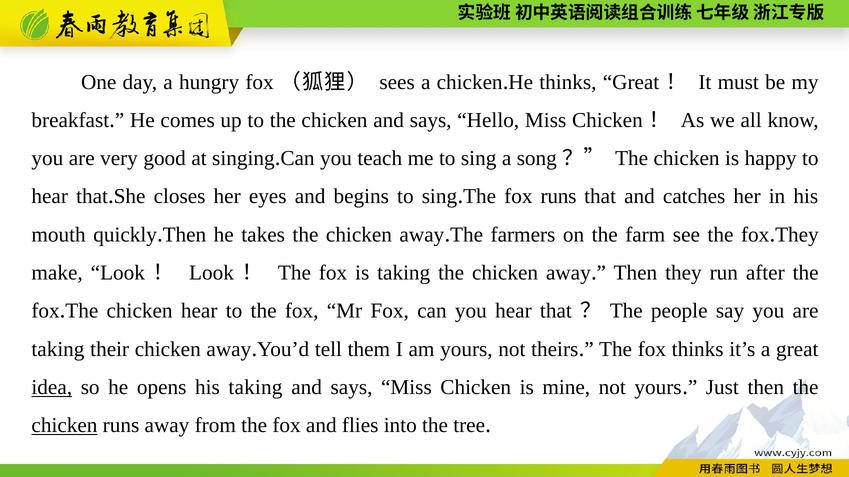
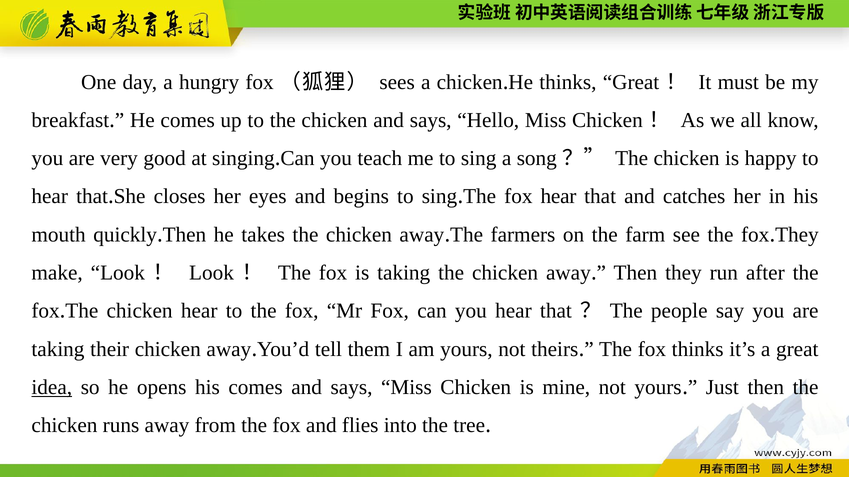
fox runs: runs -> hear
his taking: taking -> comes
chicken at (64, 426) underline: present -> none
